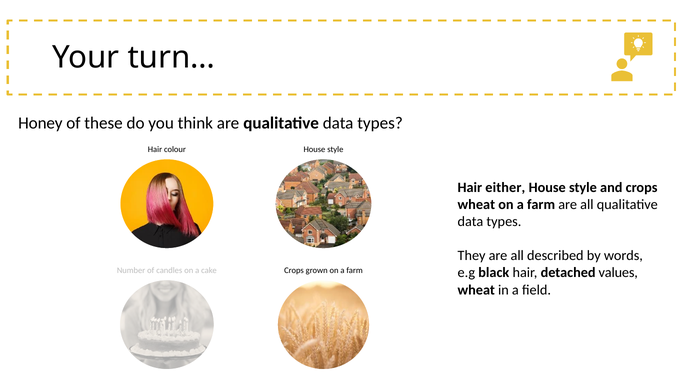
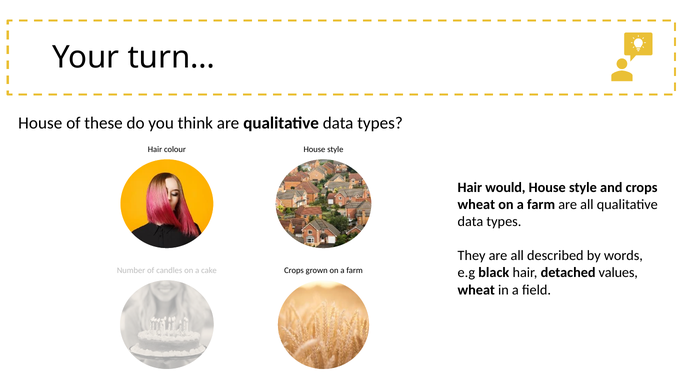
Honey at (40, 123): Honey -> House
either: either -> would
